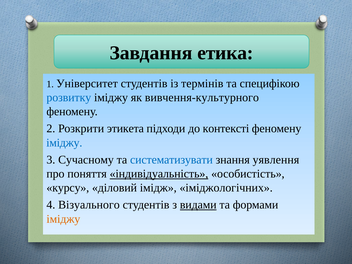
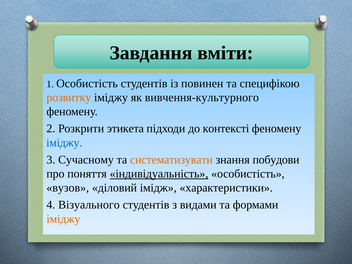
етика: етика -> вміти
1 Університет: Університет -> Особистість
термінів: термінів -> повинен
розвитку colour: blue -> orange
систематизувати colour: blue -> orange
уявлення: уявлення -> побудови
курсу: курсу -> вузов
іміджологічних: іміджологічних -> характеристики
видами underline: present -> none
